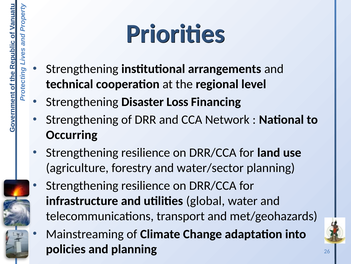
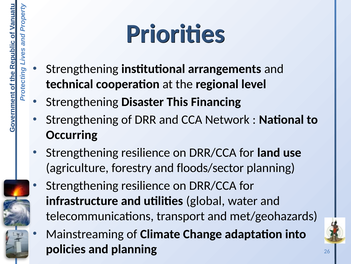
Loss: Loss -> This
water/sector: water/sector -> floods/sector
